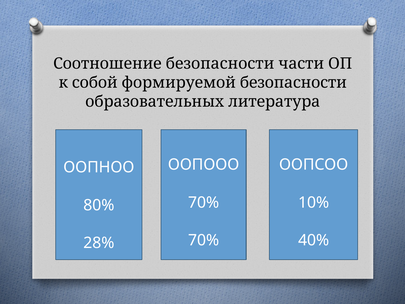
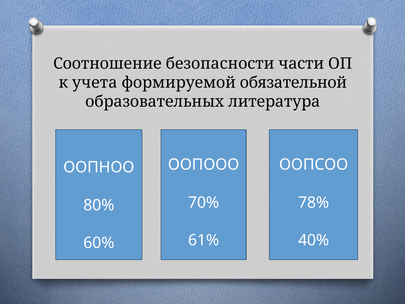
собой: собой -> учета
формируемой безопасности: безопасности -> обязательной
10%: 10% -> 78%
70% at (204, 240): 70% -> 61%
28%: 28% -> 60%
